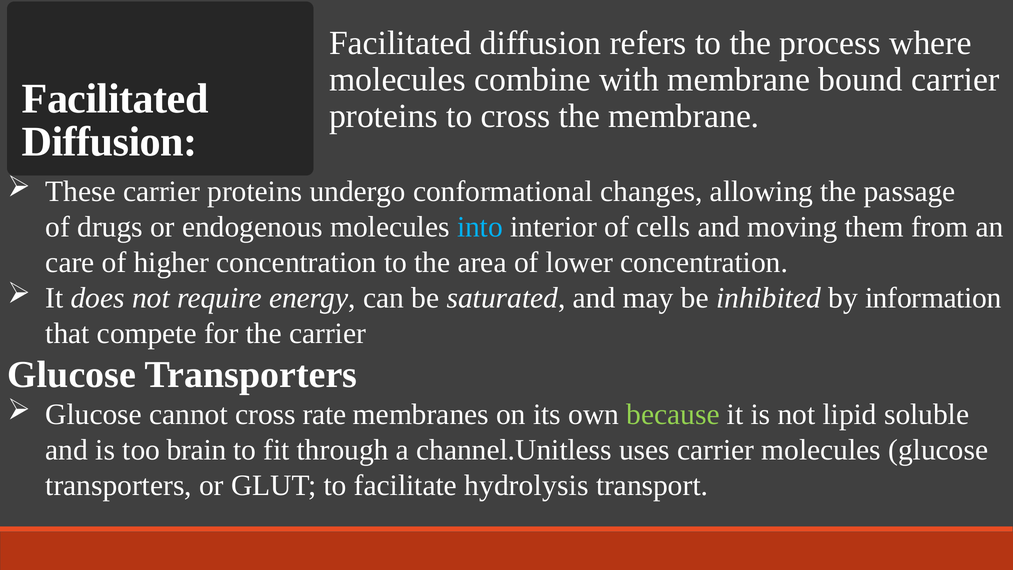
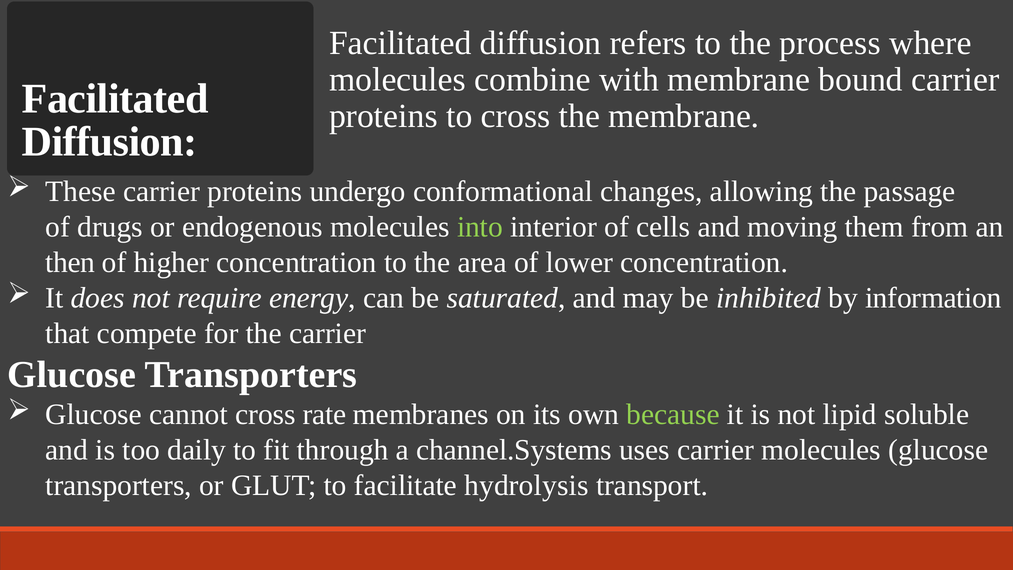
into colour: light blue -> light green
care: care -> then
brain: brain -> daily
channel.Unitless: channel.Unitless -> channel.Systems
